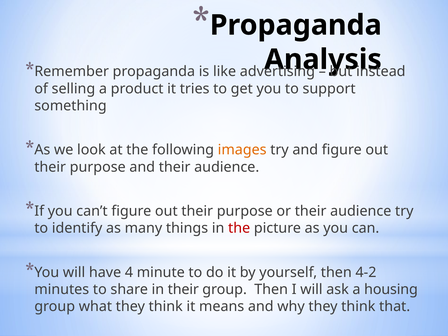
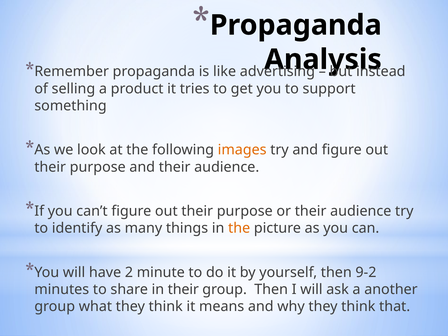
the at (239, 228) colour: red -> orange
4: 4 -> 2
4-2: 4-2 -> 9-2
housing: housing -> another
